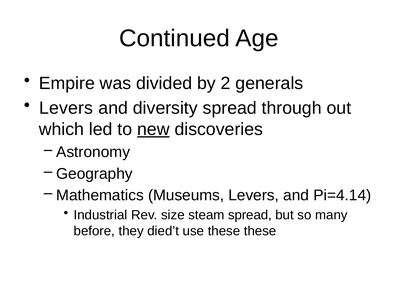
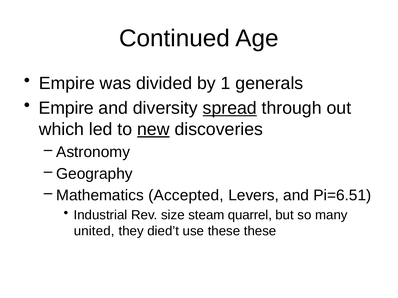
2: 2 -> 1
Levers at (66, 108): Levers -> Empire
spread at (230, 108) underline: none -> present
Museums: Museums -> Accepted
Pi=4.14: Pi=4.14 -> Pi=6.51
steam spread: spread -> quarrel
before: before -> united
